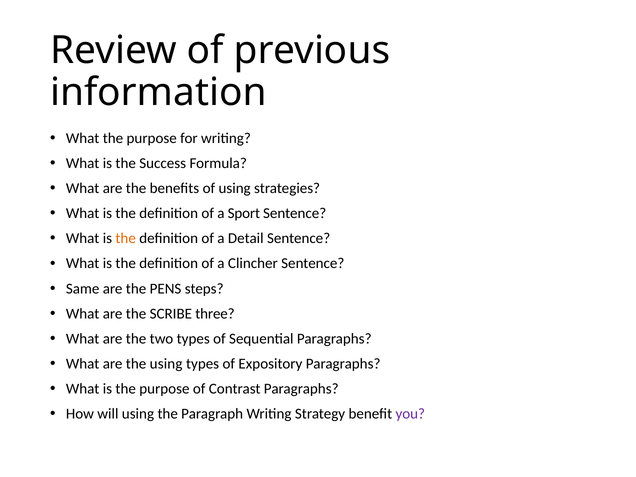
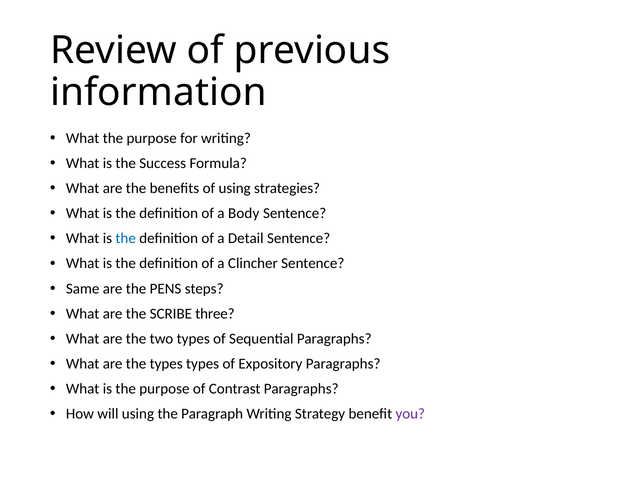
Sport: Sport -> Body
the at (126, 238) colour: orange -> blue
the using: using -> types
